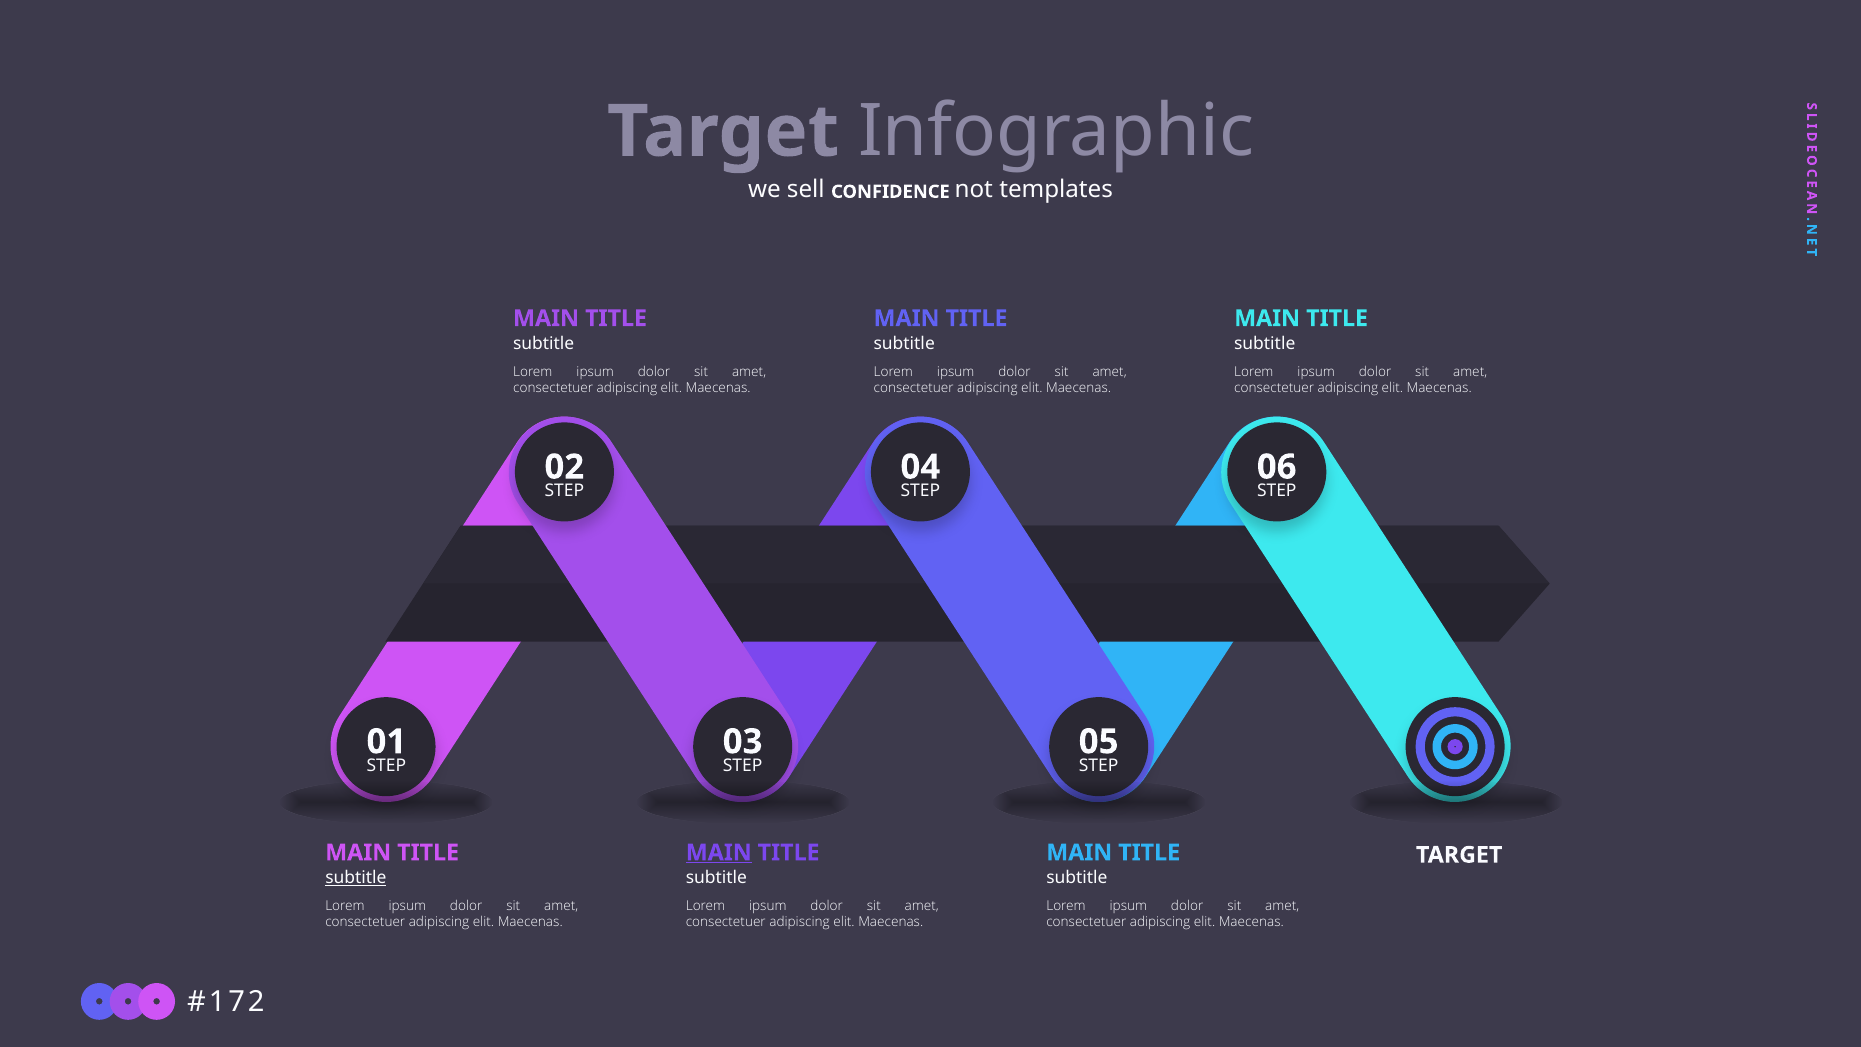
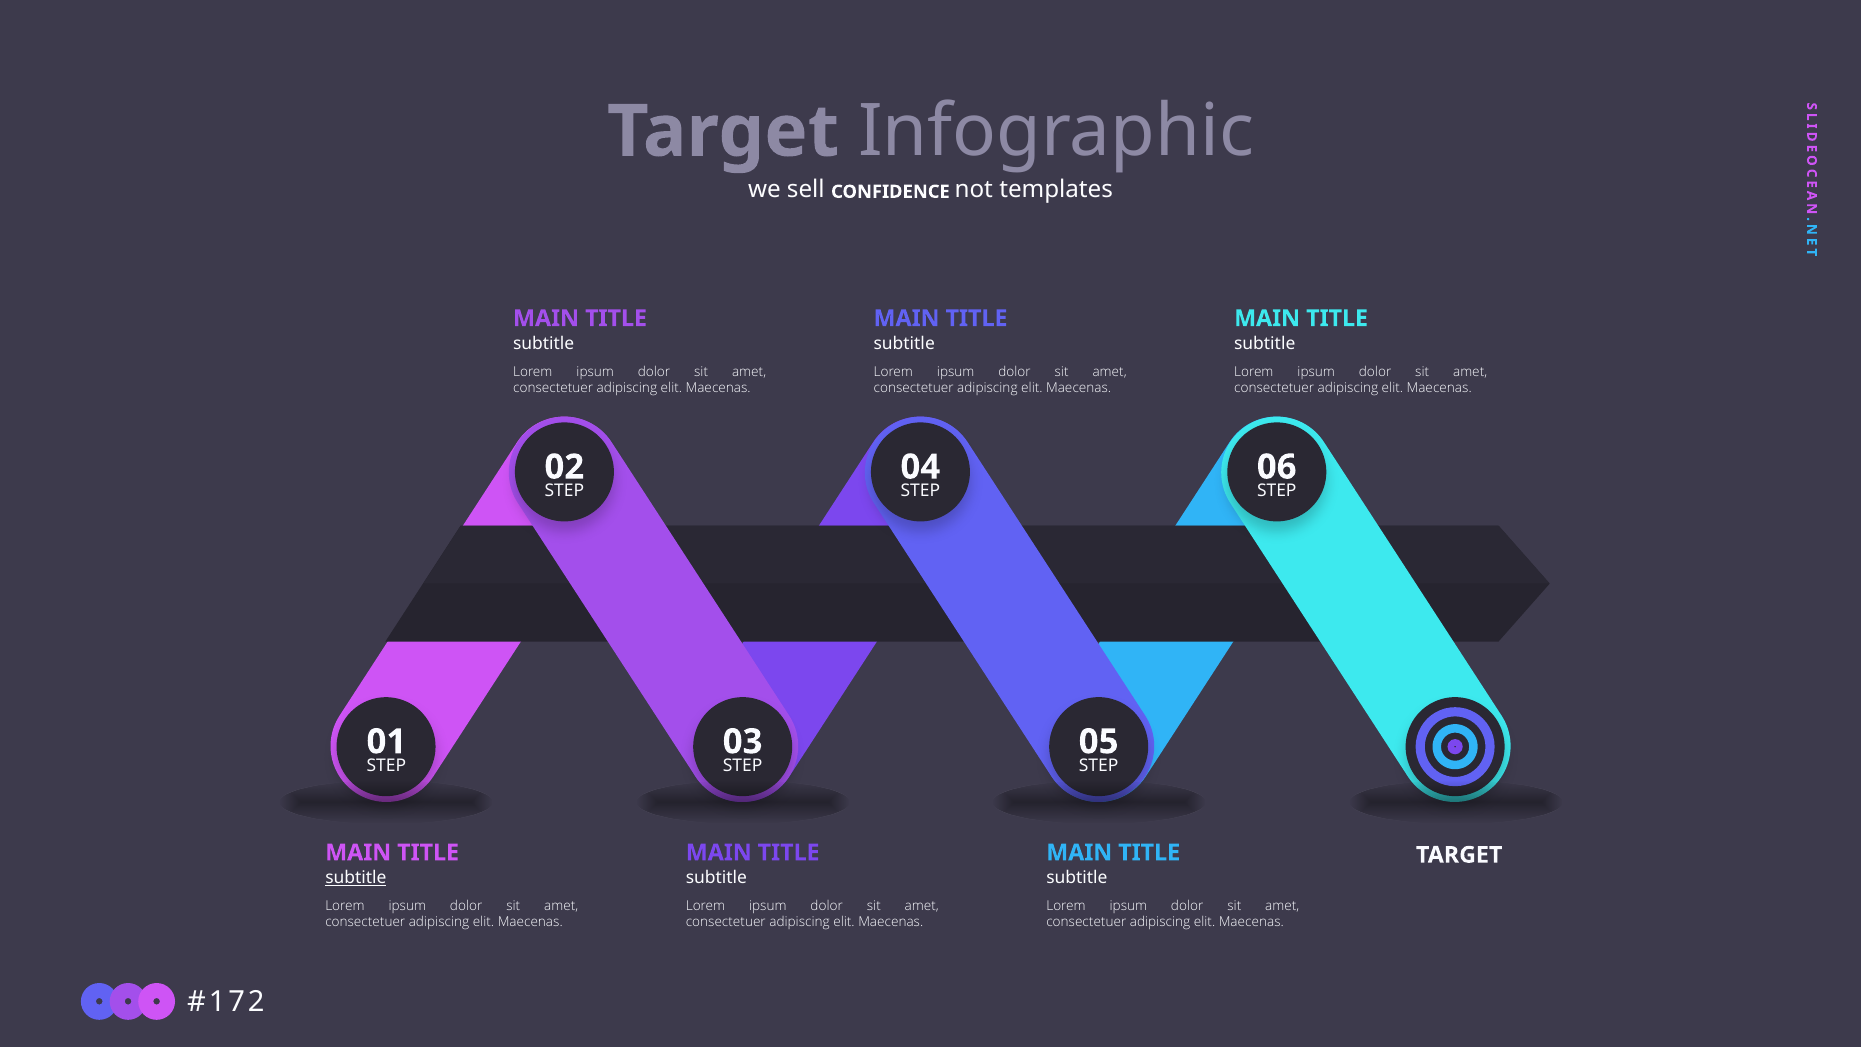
MAIN at (719, 852) underline: present -> none
